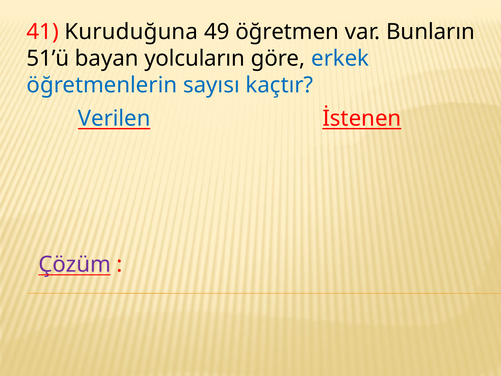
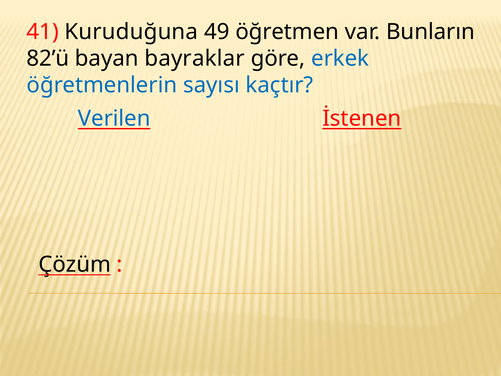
51’ü: 51’ü -> 82’ü
yolcuların: yolcuların -> bayraklar
Çözüm colour: purple -> black
